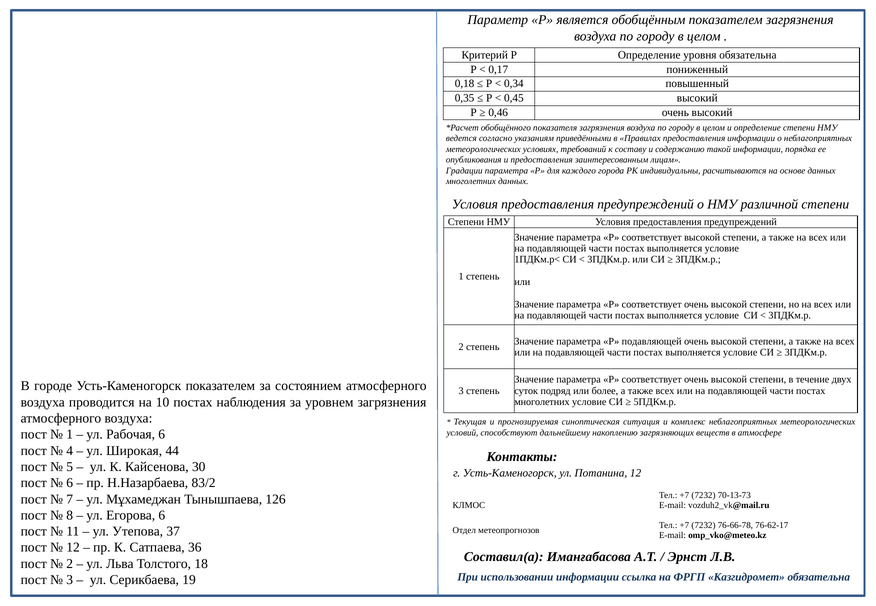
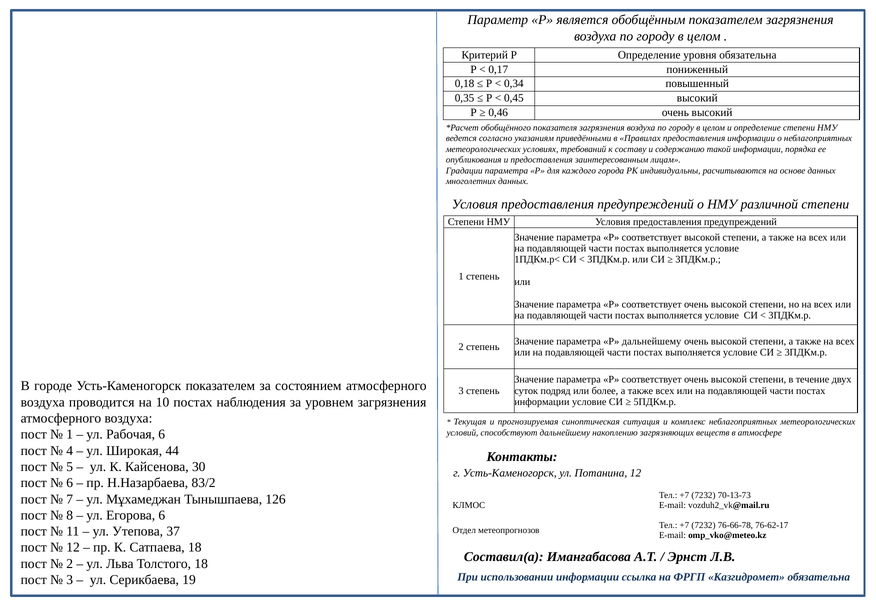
Р подавляющей: подавляющей -> дальнейшему
многолетних at (542, 402): многолетних -> информации
Сатпаева 36: 36 -> 18
